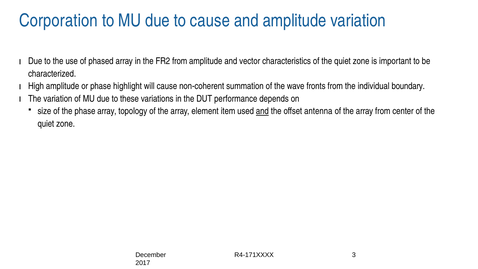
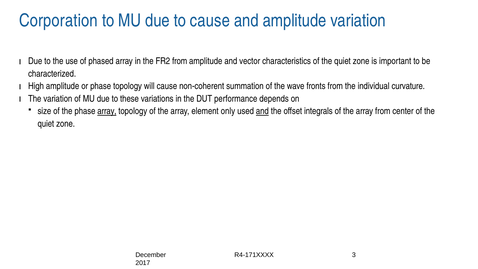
phase highlight: highlight -> topology
boundary: boundary -> curvature
array at (107, 111) underline: none -> present
item: item -> only
antenna: antenna -> integrals
